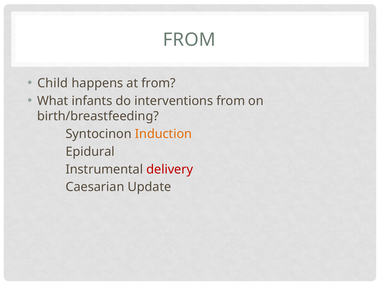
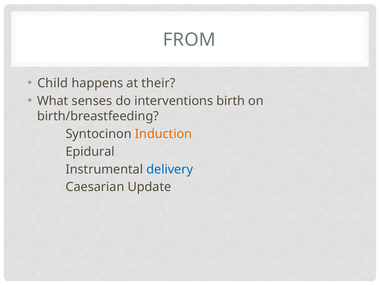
at from: from -> their
infants: infants -> senses
interventions from: from -> birth
delivery colour: red -> blue
